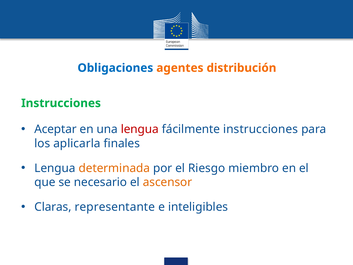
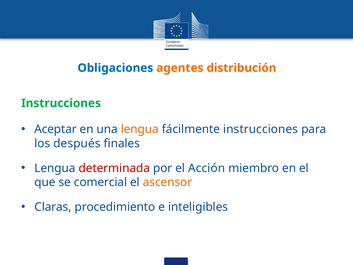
lengua at (140, 129) colour: red -> orange
aplicarla: aplicarla -> después
determinada colour: orange -> red
Riesgo: Riesgo -> Acción
necesario: necesario -> comercial
representante: representante -> procedimiento
